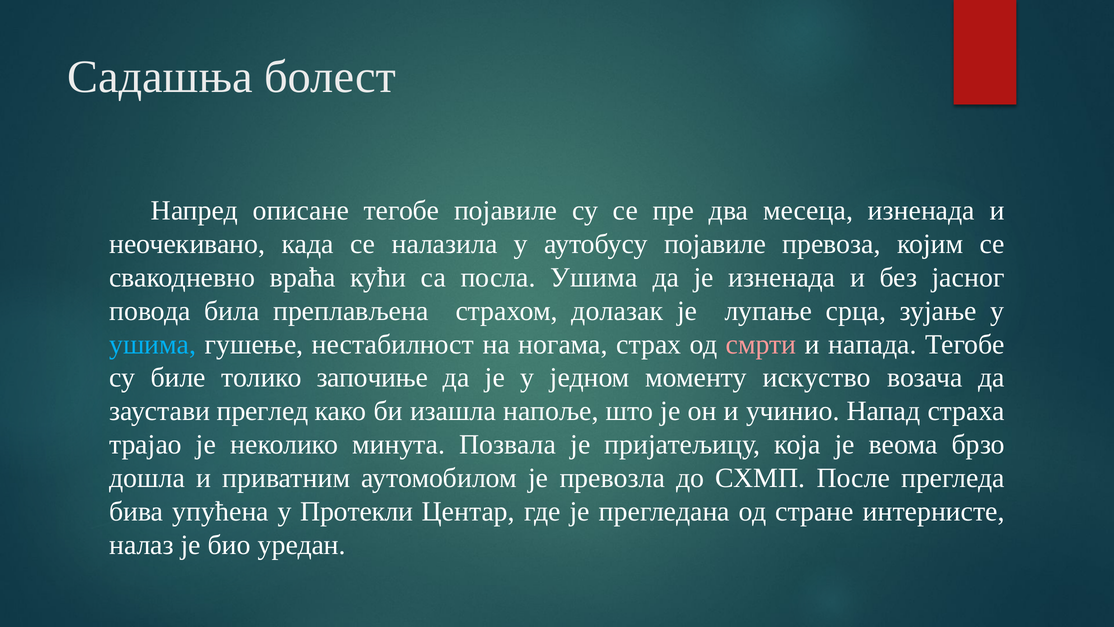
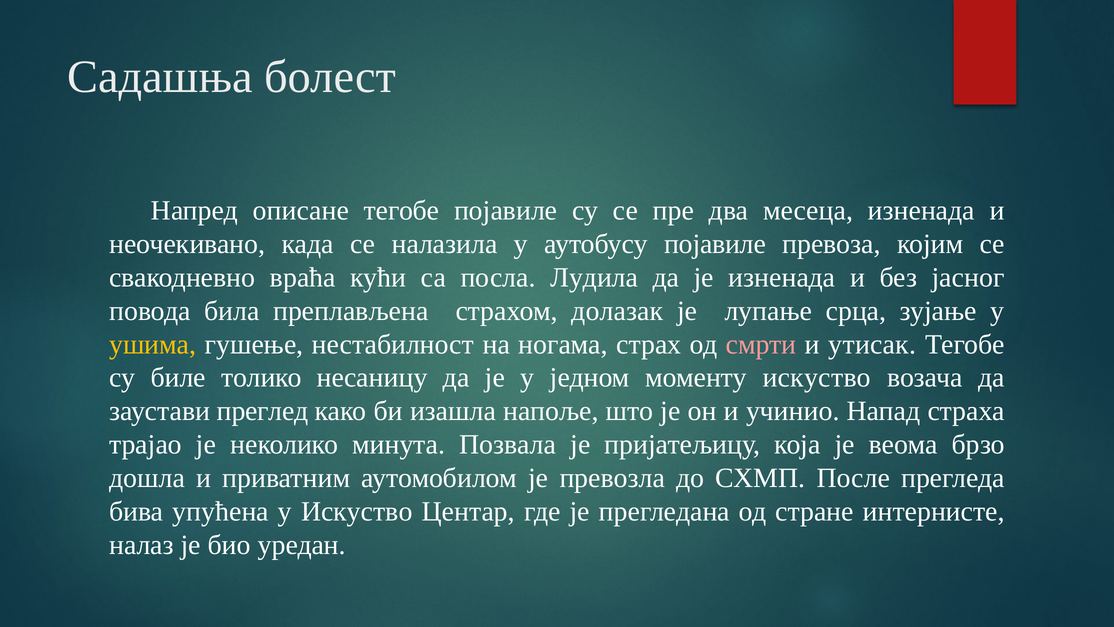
посла Ушима: Ушима -> Лудила
ушима at (153, 344) colour: light blue -> yellow
напада: напада -> утисак
започиње: започиње -> несаницу
у Протекли: Протекли -> Искуство
